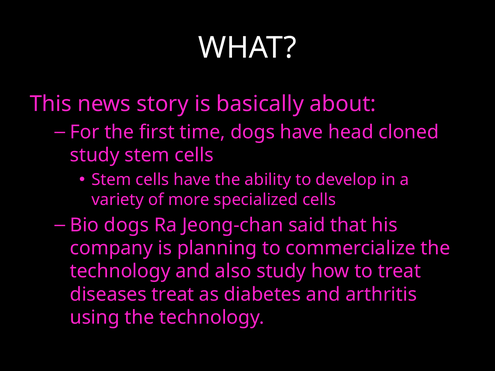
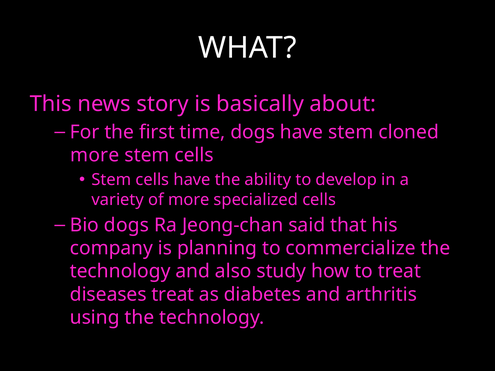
have head: head -> stem
study at (95, 155): study -> more
